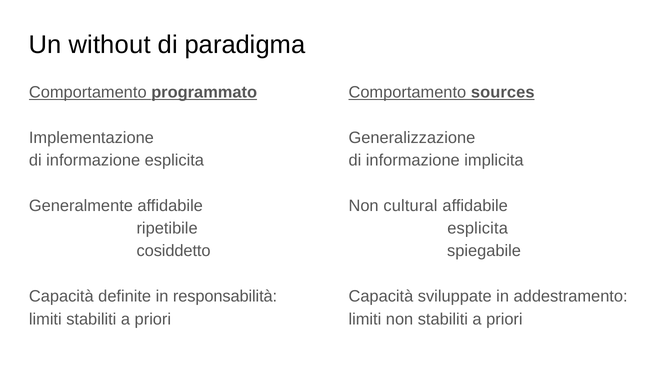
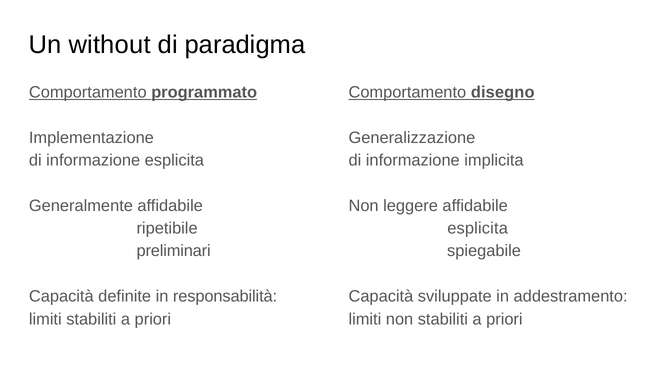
sources: sources -> disegno
cultural: cultural -> leggere
cosiddetto: cosiddetto -> preliminari
